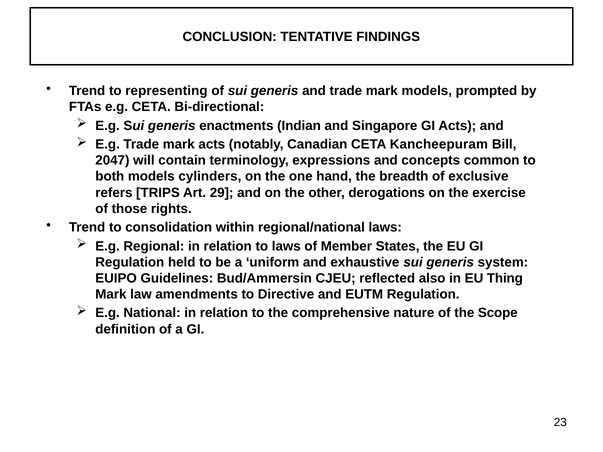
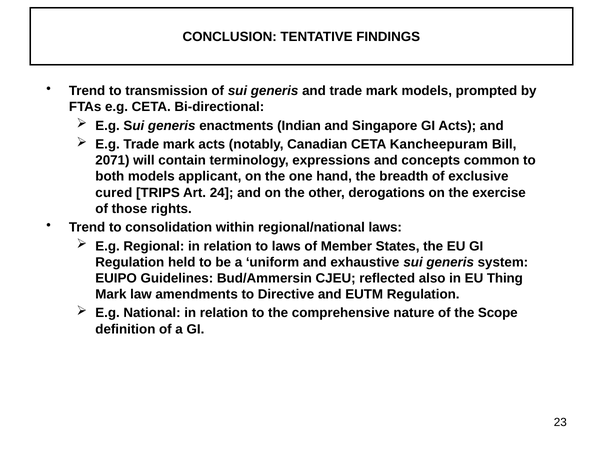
representing: representing -> transmission
2047: 2047 -> 2071
cylinders: cylinders -> applicant
refers: refers -> cured
29: 29 -> 24
